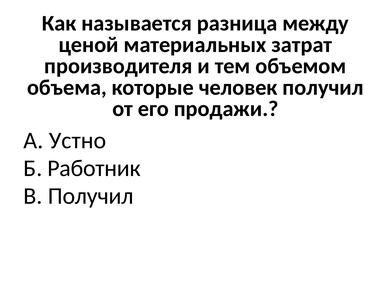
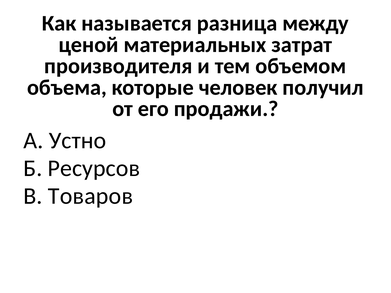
Работник: Работник -> Ресурсов
В Получил: Получил -> Товаров
